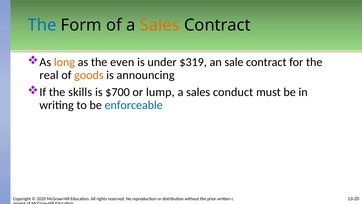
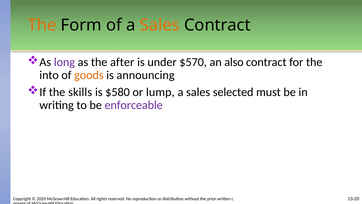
The at (42, 25) colour: blue -> orange
long colour: orange -> purple
even: even -> after
$319: $319 -> $570
sale: sale -> also
real: real -> into
$700: $700 -> $580
conduct: conduct -> selected
enforceable colour: blue -> purple
